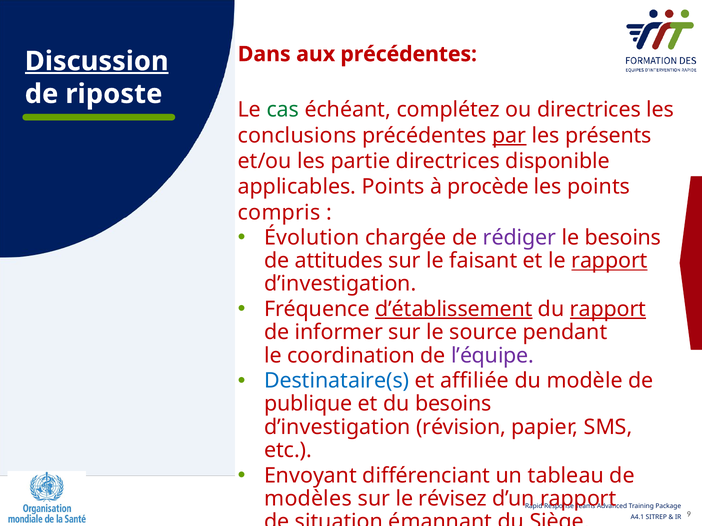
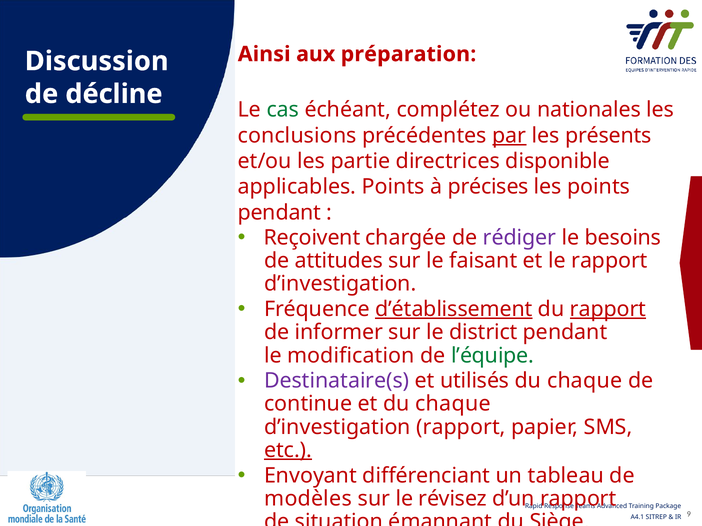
Dans: Dans -> Ainsi
aux précédentes: précédentes -> préparation
Discussion underline: present -> none
riposte: riposte -> décline
ou directrices: directrices -> nationales
procède: procède -> précises
compris at (279, 213): compris -> pendant
Évolution: Évolution -> Reçoivent
rapport at (609, 261) underline: present -> none
source: source -> district
coordination: coordination -> modification
l’équipe colour: purple -> green
Destinataire(s colour: blue -> purple
affiliée: affiliée -> utilisés
modèle at (585, 381): modèle -> chaque
publique: publique -> continue
et du besoins: besoins -> chaque
d’investigation révision: révision -> rapport
etc underline: none -> present
